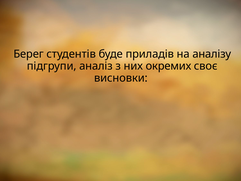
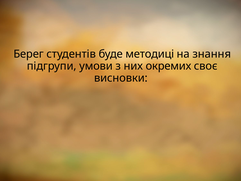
приладів: приладів -> методиці
аналізу: аналізу -> знання
аналіз: аналіз -> умови
